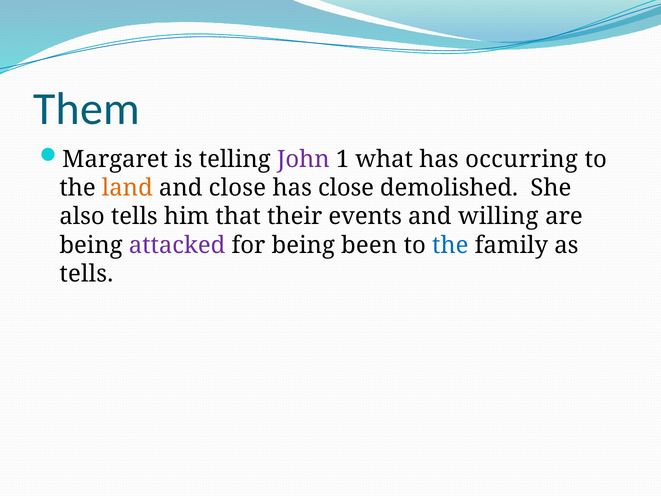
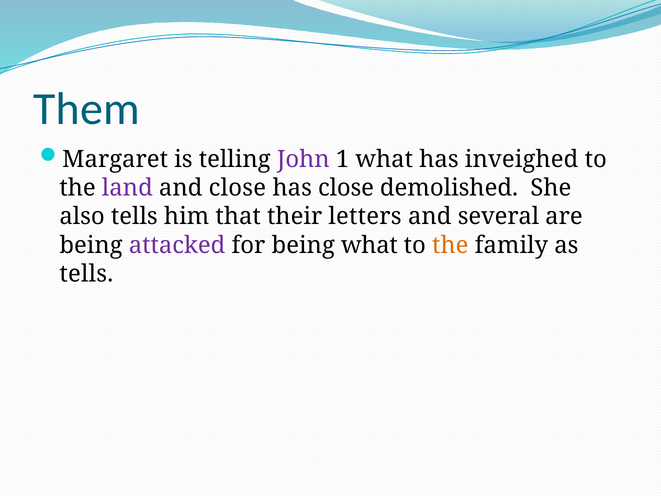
occurring: occurring -> inveighed
land colour: orange -> purple
events: events -> letters
willing: willing -> several
being been: been -> what
the at (450, 245) colour: blue -> orange
